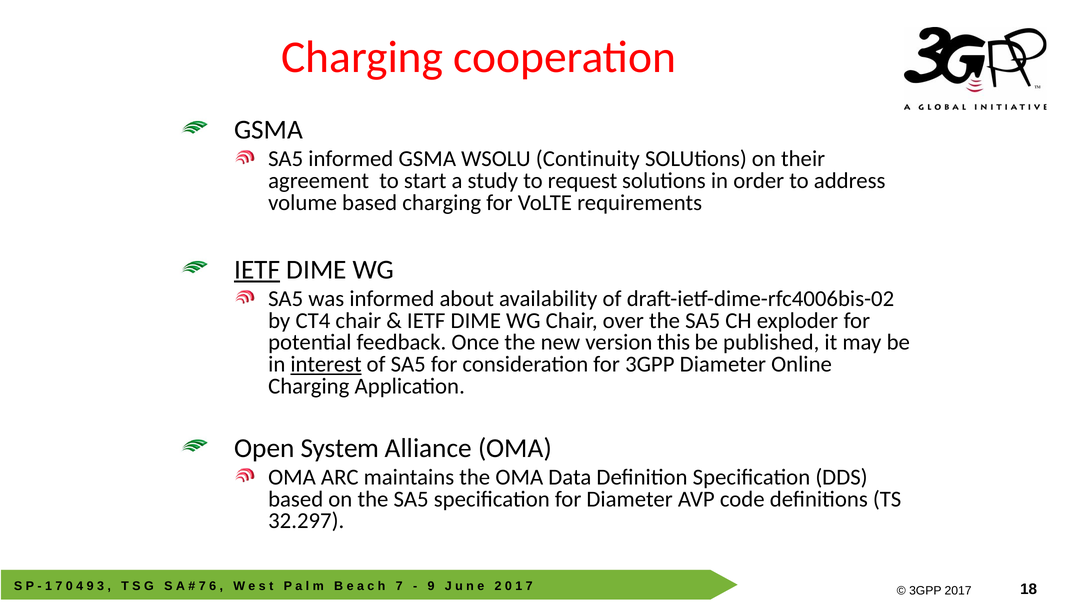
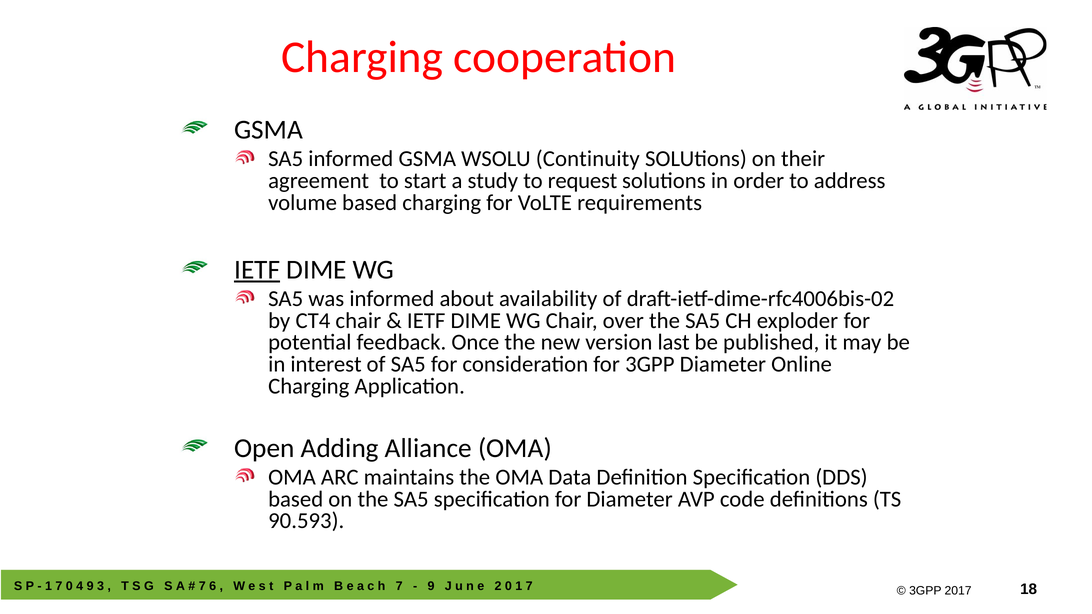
this: this -> last
interest underline: present -> none
System: System -> Adding
32.297: 32.297 -> 90.593
